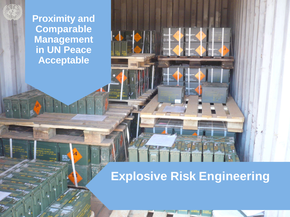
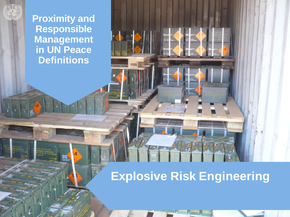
Comparable: Comparable -> Responsible
Acceptable: Acceptable -> Definitions
